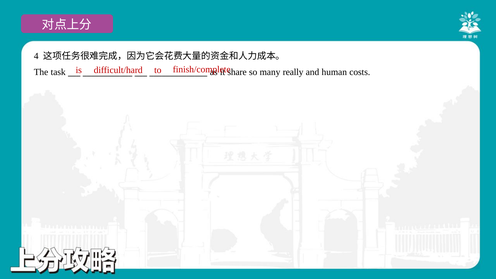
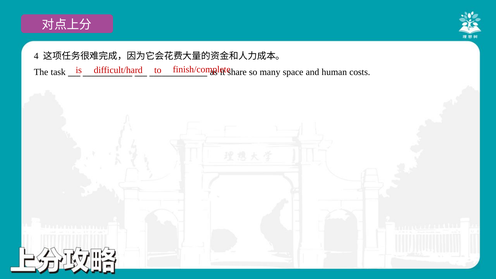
really: really -> space
